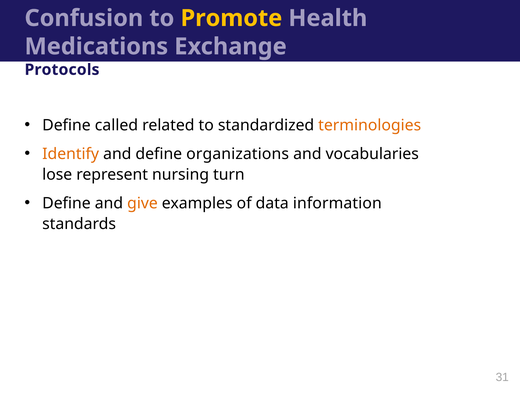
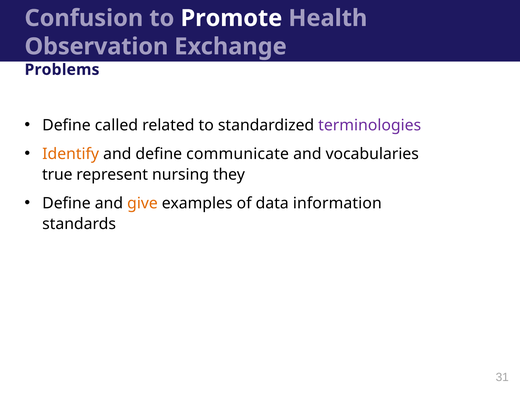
Promote colour: yellow -> white
Medications: Medications -> Observation
Protocols: Protocols -> Problems
terminologies colour: orange -> purple
organizations: organizations -> communicate
lose: lose -> true
turn: turn -> they
